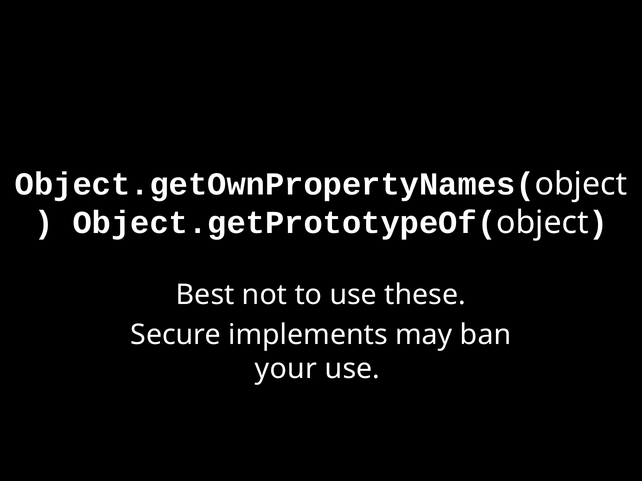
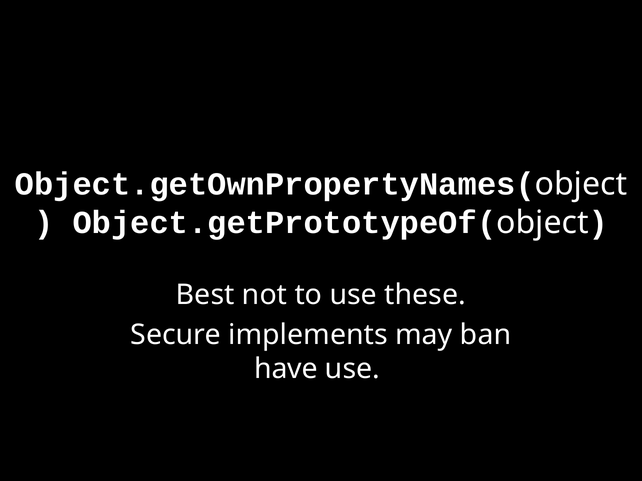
your: your -> have
